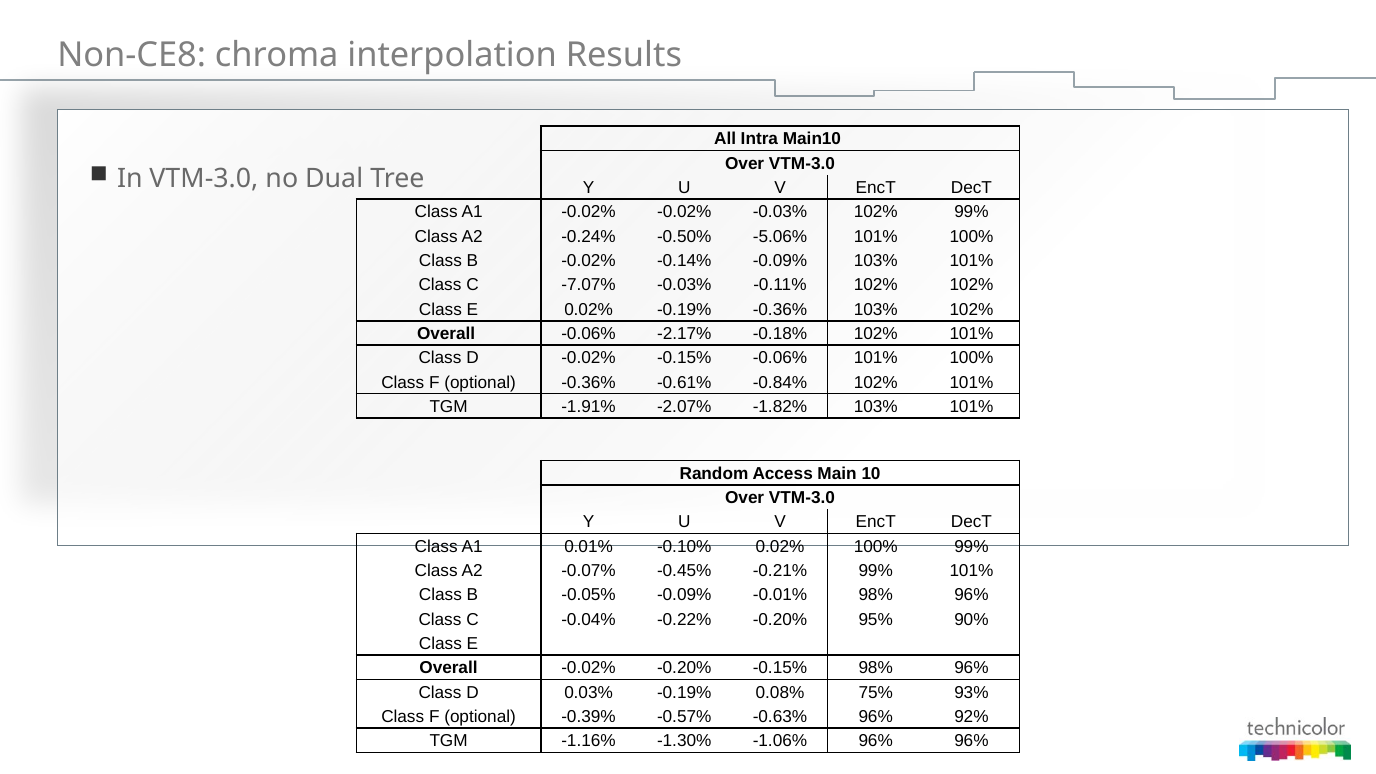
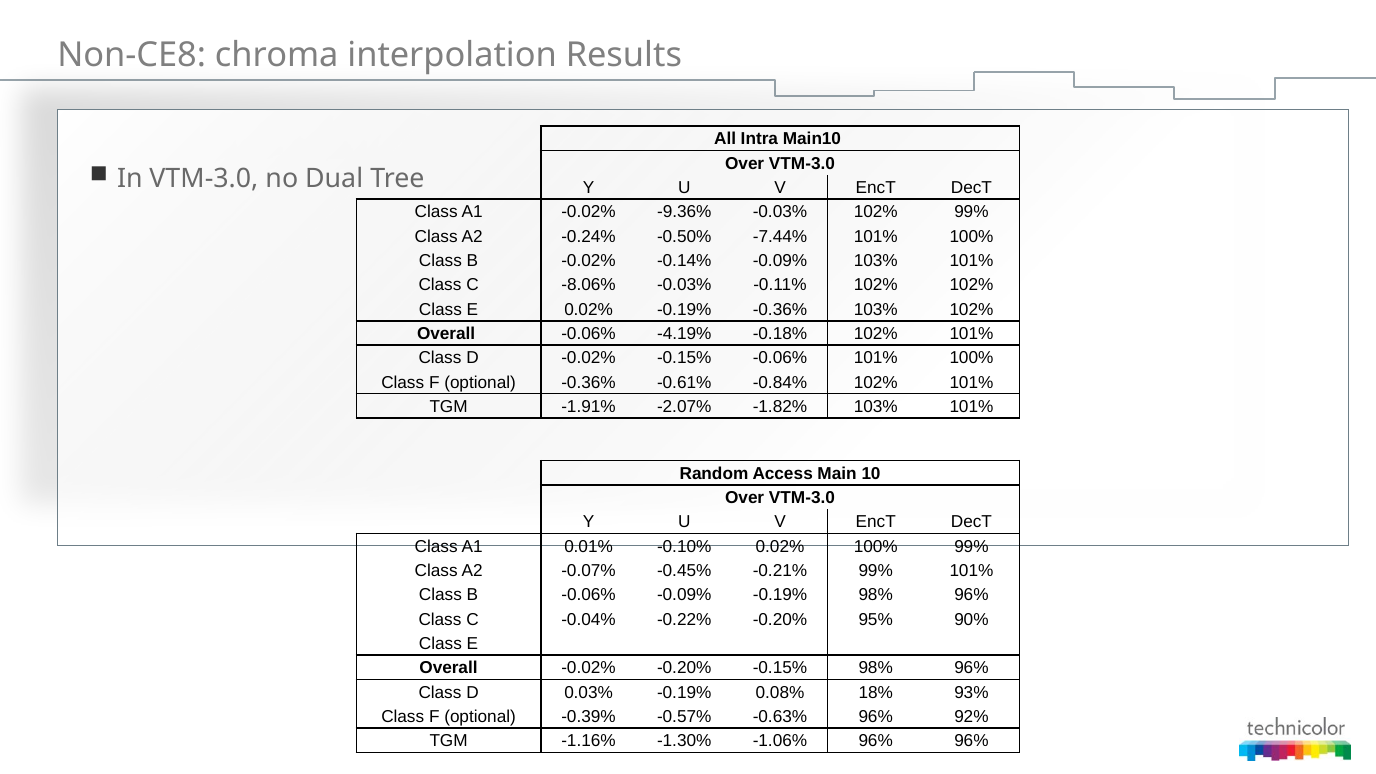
-0.02% -0.02%: -0.02% -> -9.36%
-5.06%: -5.06% -> -7.44%
-7.07%: -7.07% -> -8.06%
-2.17%: -2.17% -> -4.19%
B -0.05%: -0.05% -> -0.06%
-0.09% -0.01%: -0.01% -> -0.19%
75%: 75% -> 18%
